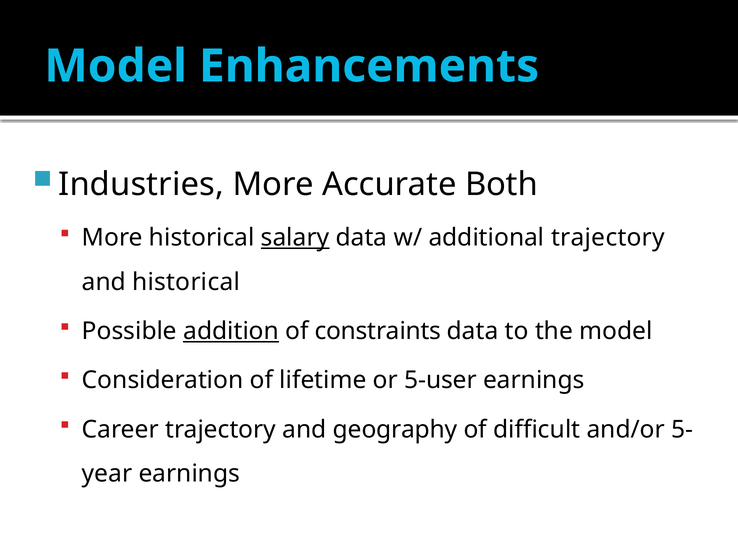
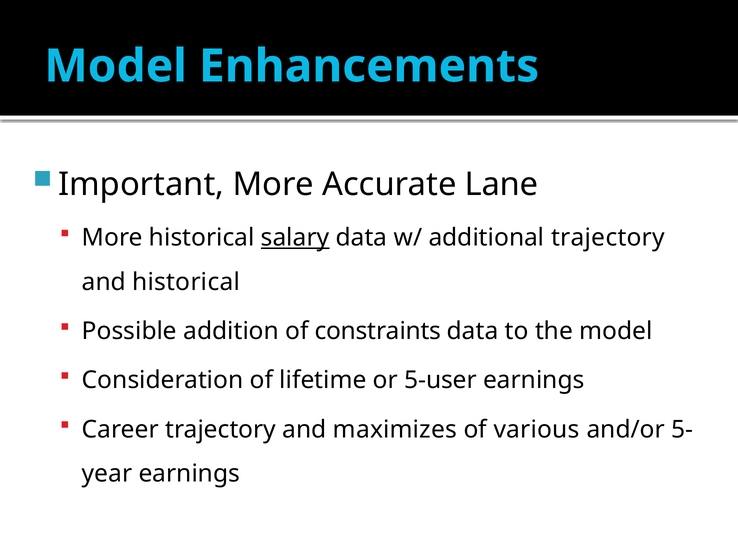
Industries: Industries -> Important
Both: Both -> Lane
addition underline: present -> none
geography: geography -> maximizes
difficult: difficult -> various
